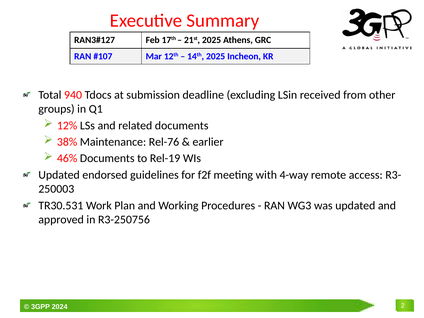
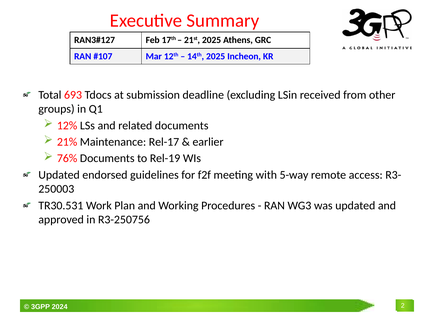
940: 940 -> 693
38%: 38% -> 21%
Rel-76: Rel-76 -> Rel-17
46%: 46% -> 76%
4-way: 4-way -> 5-way
